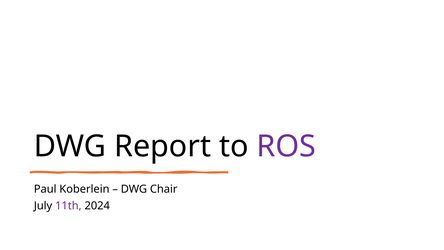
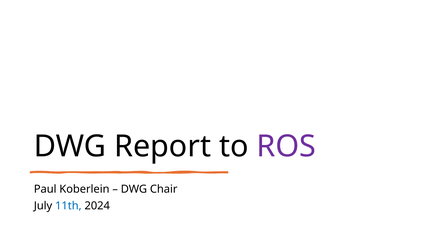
11th colour: purple -> blue
